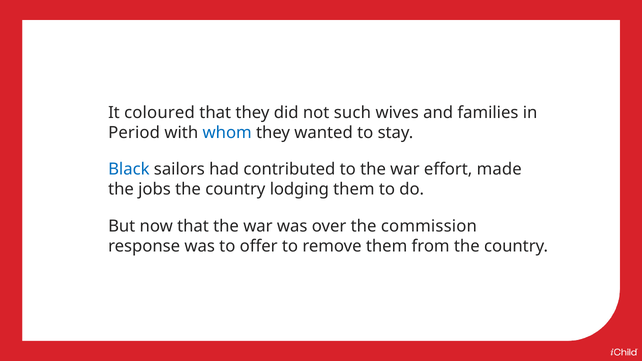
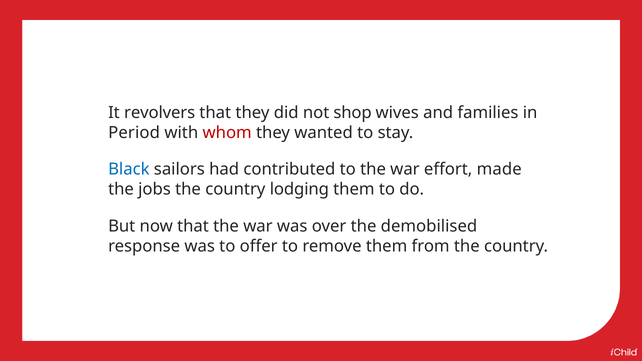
coloured: coloured -> revolvers
such: such -> shop
whom colour: blue -> red
commission: commission -> demobilised
